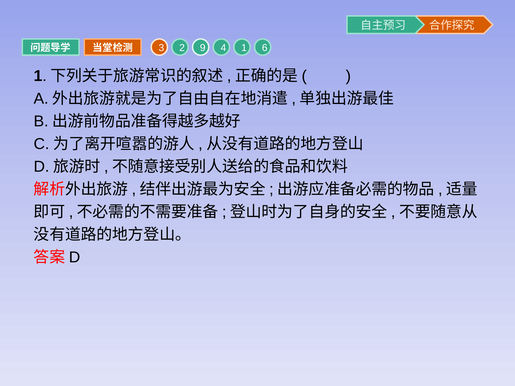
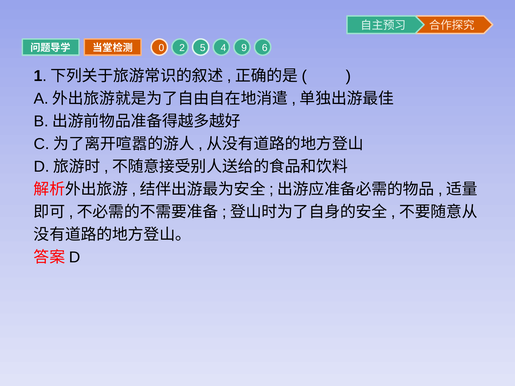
3: 3 -> 0
9: 9 -> 5
1: 1 -> 9
